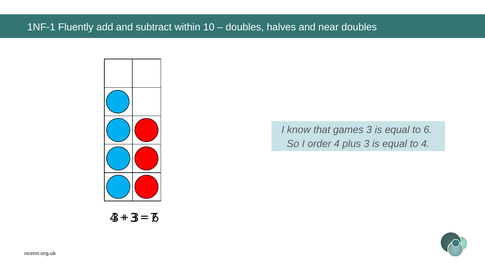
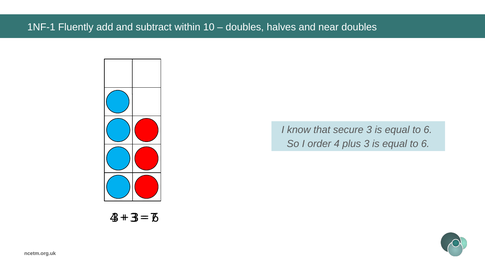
games: games -> secure
4 at (425, 144): 4 -> 6
